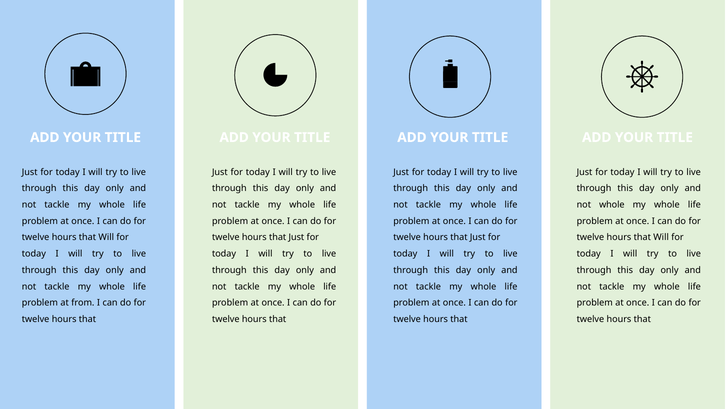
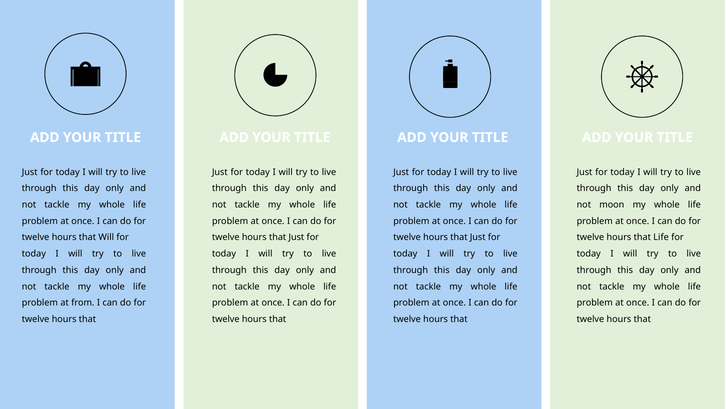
not whole: whole -> moon
Will at (661, 237): Will -> Life
